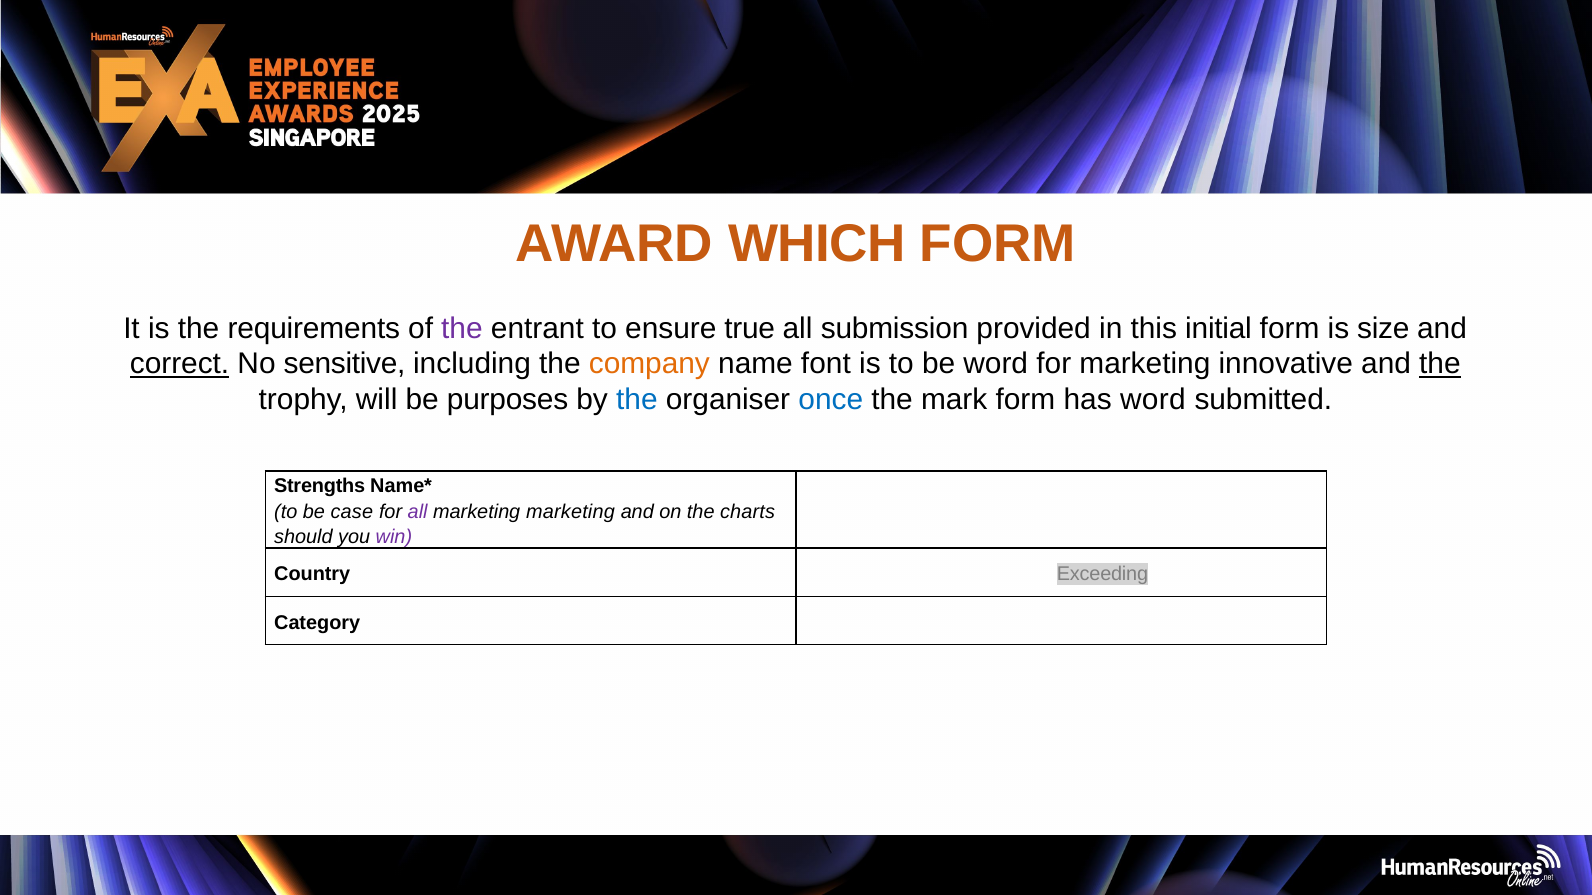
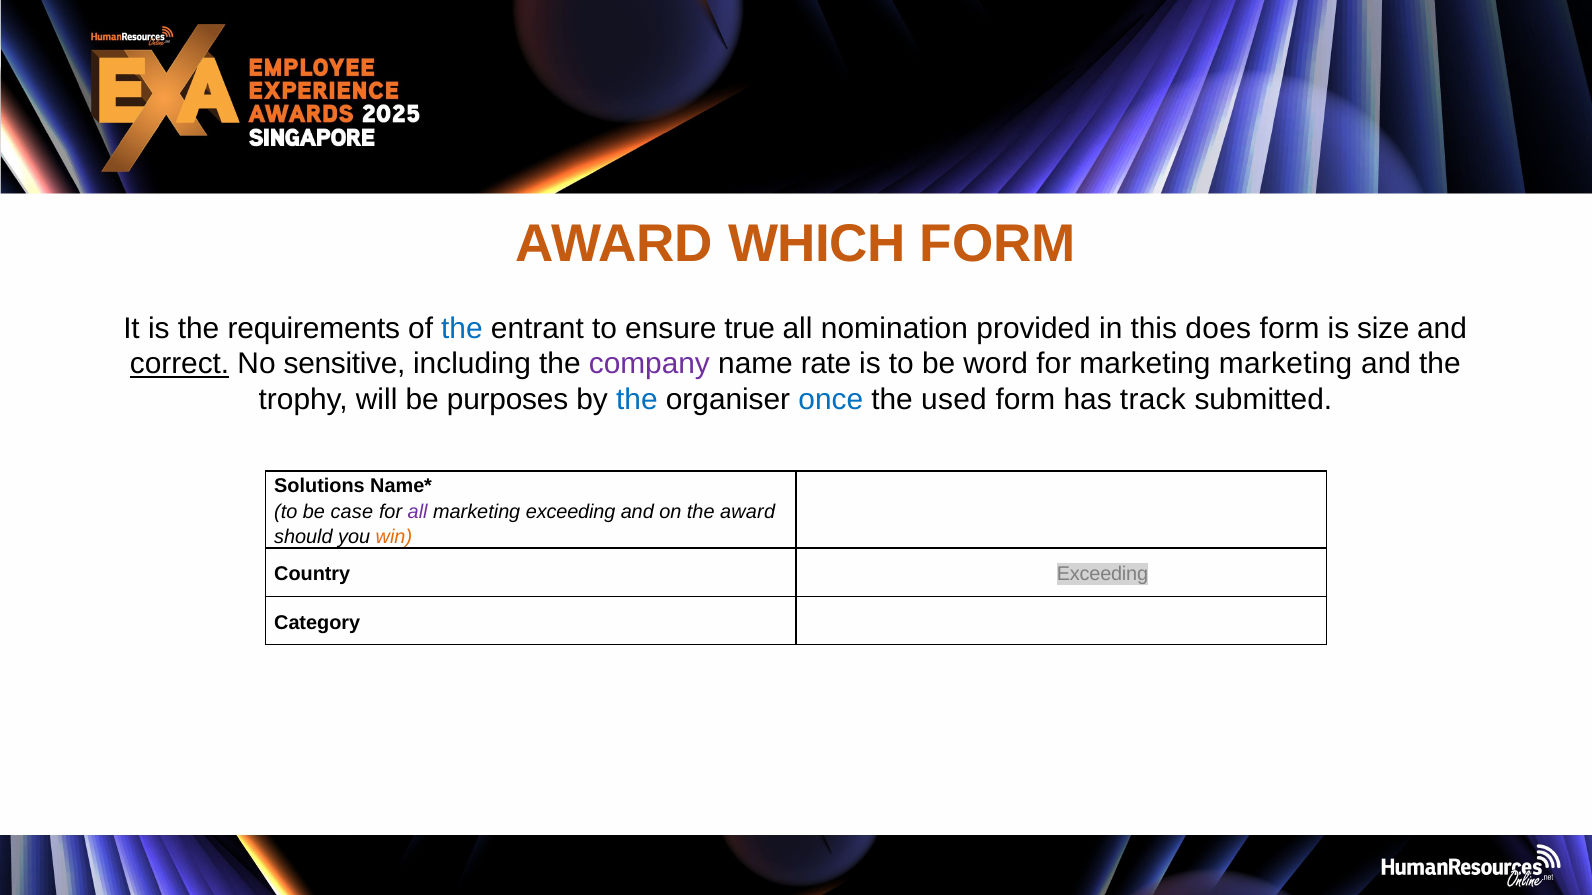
the at (462, 328) colour: purple -> blue
submission: submission -> nomination
initial: initial -> does
company colour: orange -> purple
font: font -> rate
marketing innovative: innovative -> marketing
the at (1440, 364) underline: present -> none
mark: mark -> used
has word: word -> track
Strengths: Strengths -> Solutions
marketing marketing: marketing -> exceeding
the charts: charts -> award
win colour: purple -> orange
